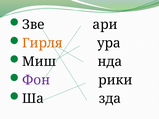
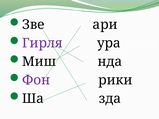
Гирля colour: orange -> purple
